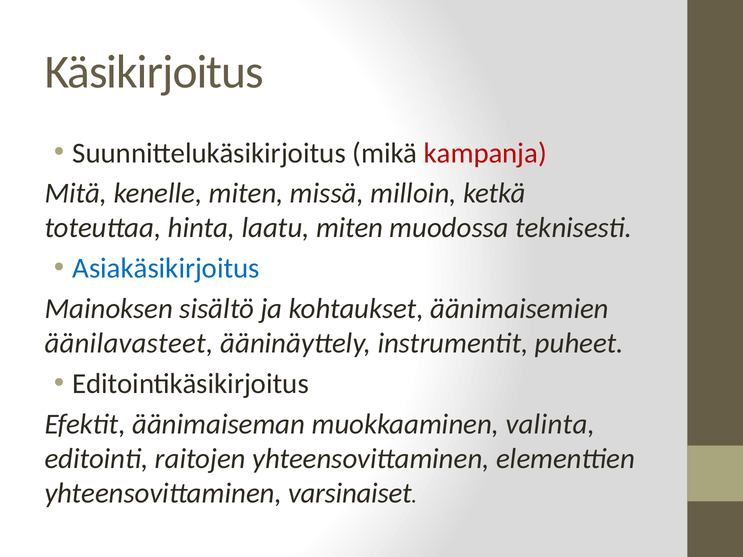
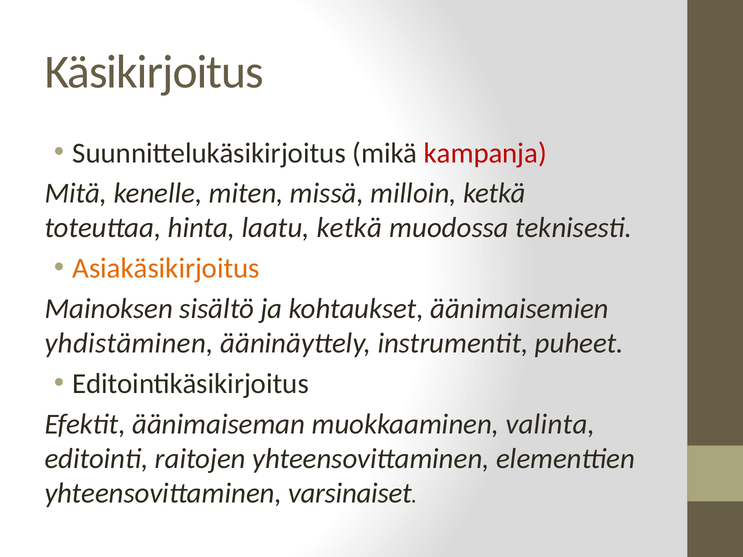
laatu miten: miten -> ketkä
Asiakäsikirjoitus colour: blue -> orange
äänilavasteet: äänilavasteet -> yhdistäminen
